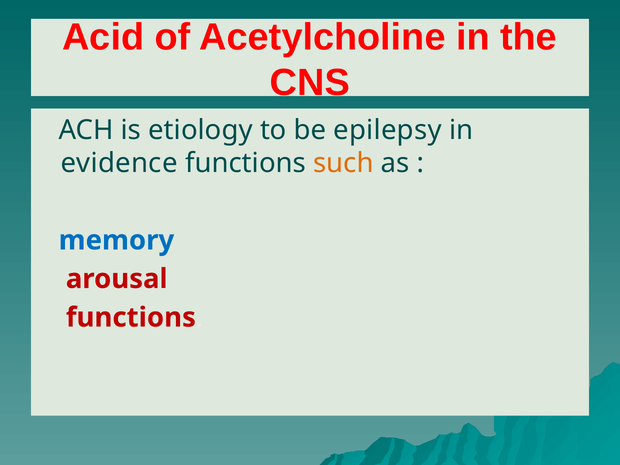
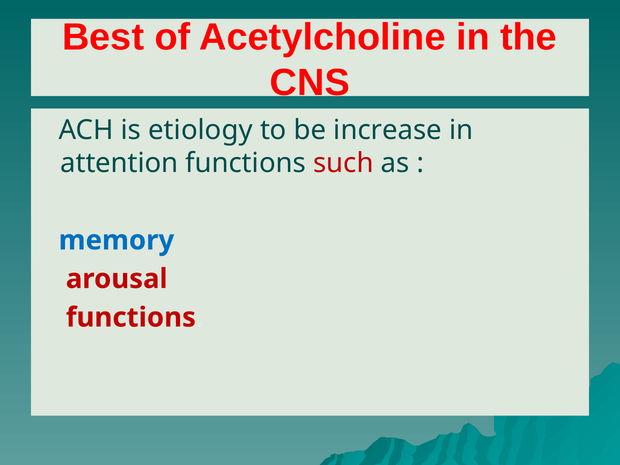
Acid: Acid -> Best
epilepsy: epilepsy -> increase
evidence: evidence -> attention
such colour: orange -> red
